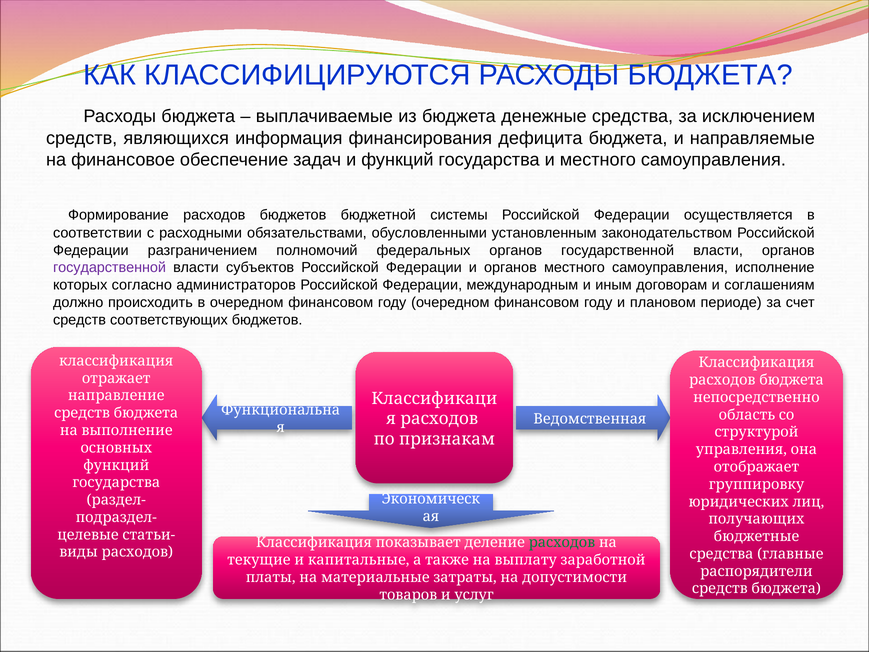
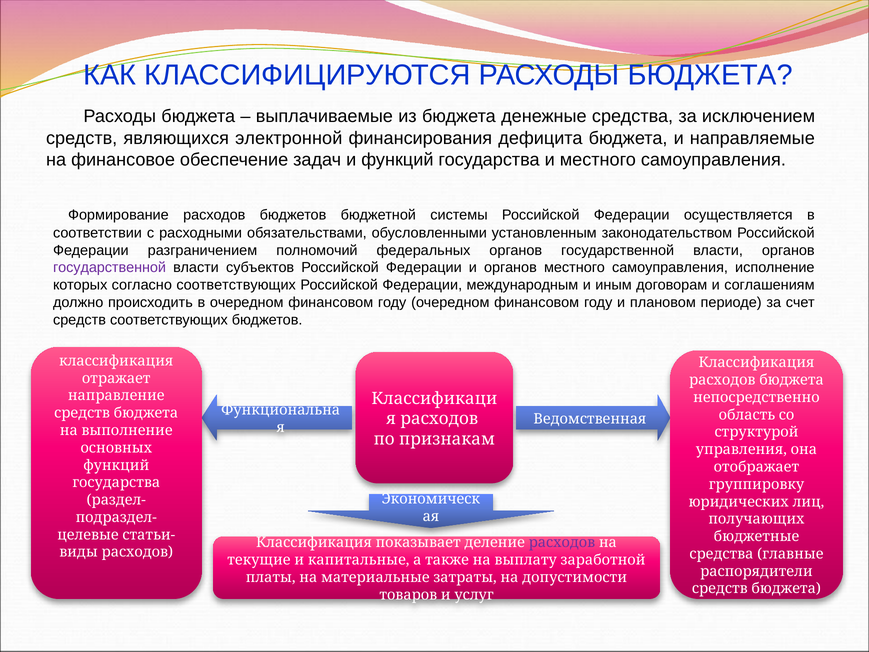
информация: информация -> электронной
согласно администраторов: администраторов -> соответствующих
расходов at (562, 542) colour: green -> purple
